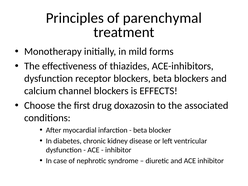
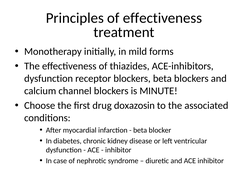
of parenchymal: parenchymal -> effectiveness
EFFECTS: EFFECTS -> MINUTE
